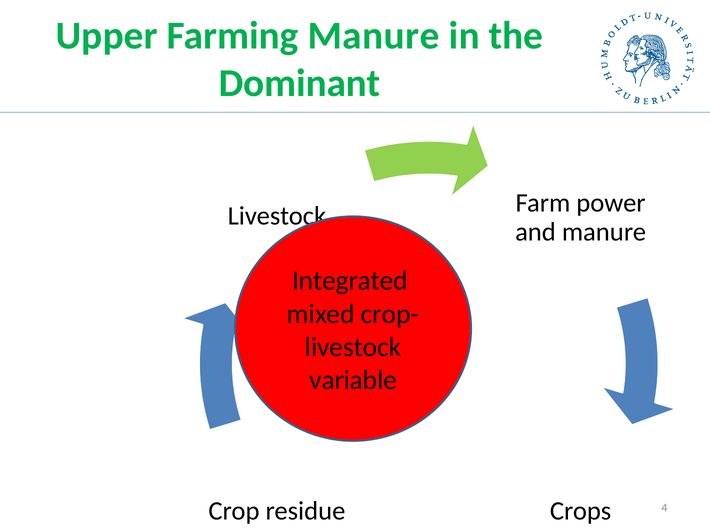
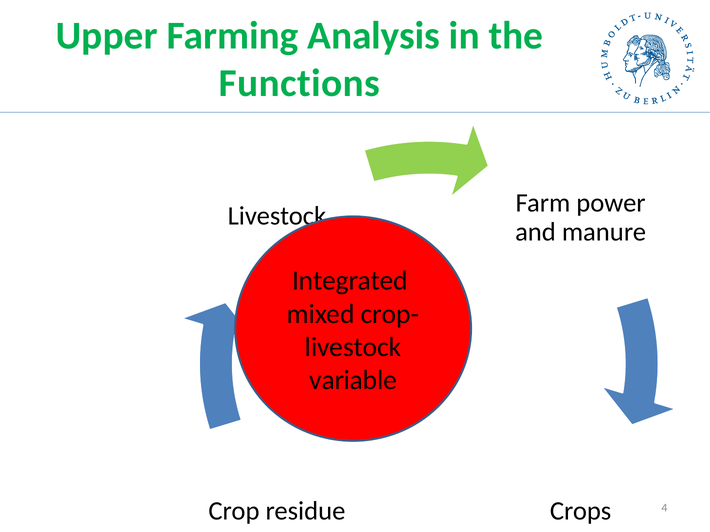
Farming Manure: Manure -> Analysis
Dominant: Dominant -> Functions
